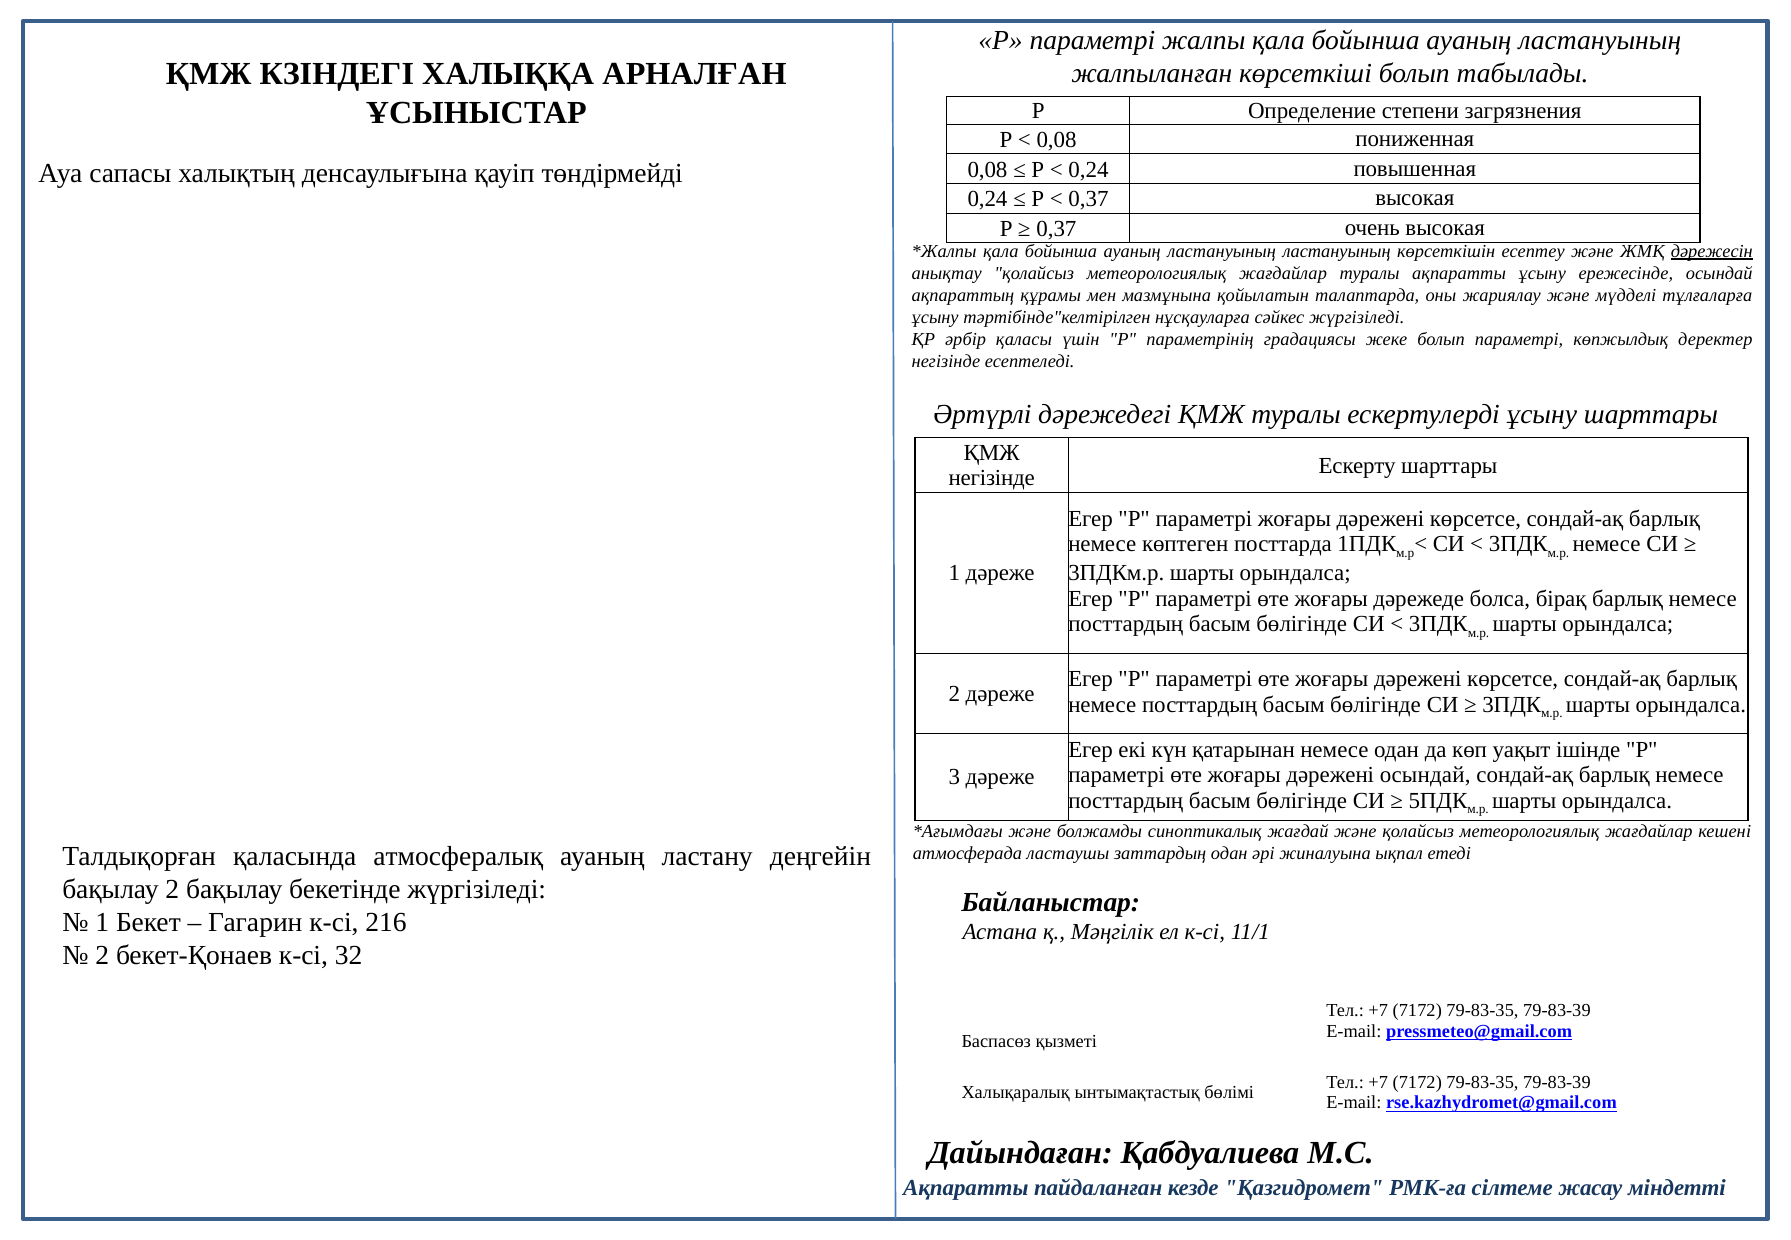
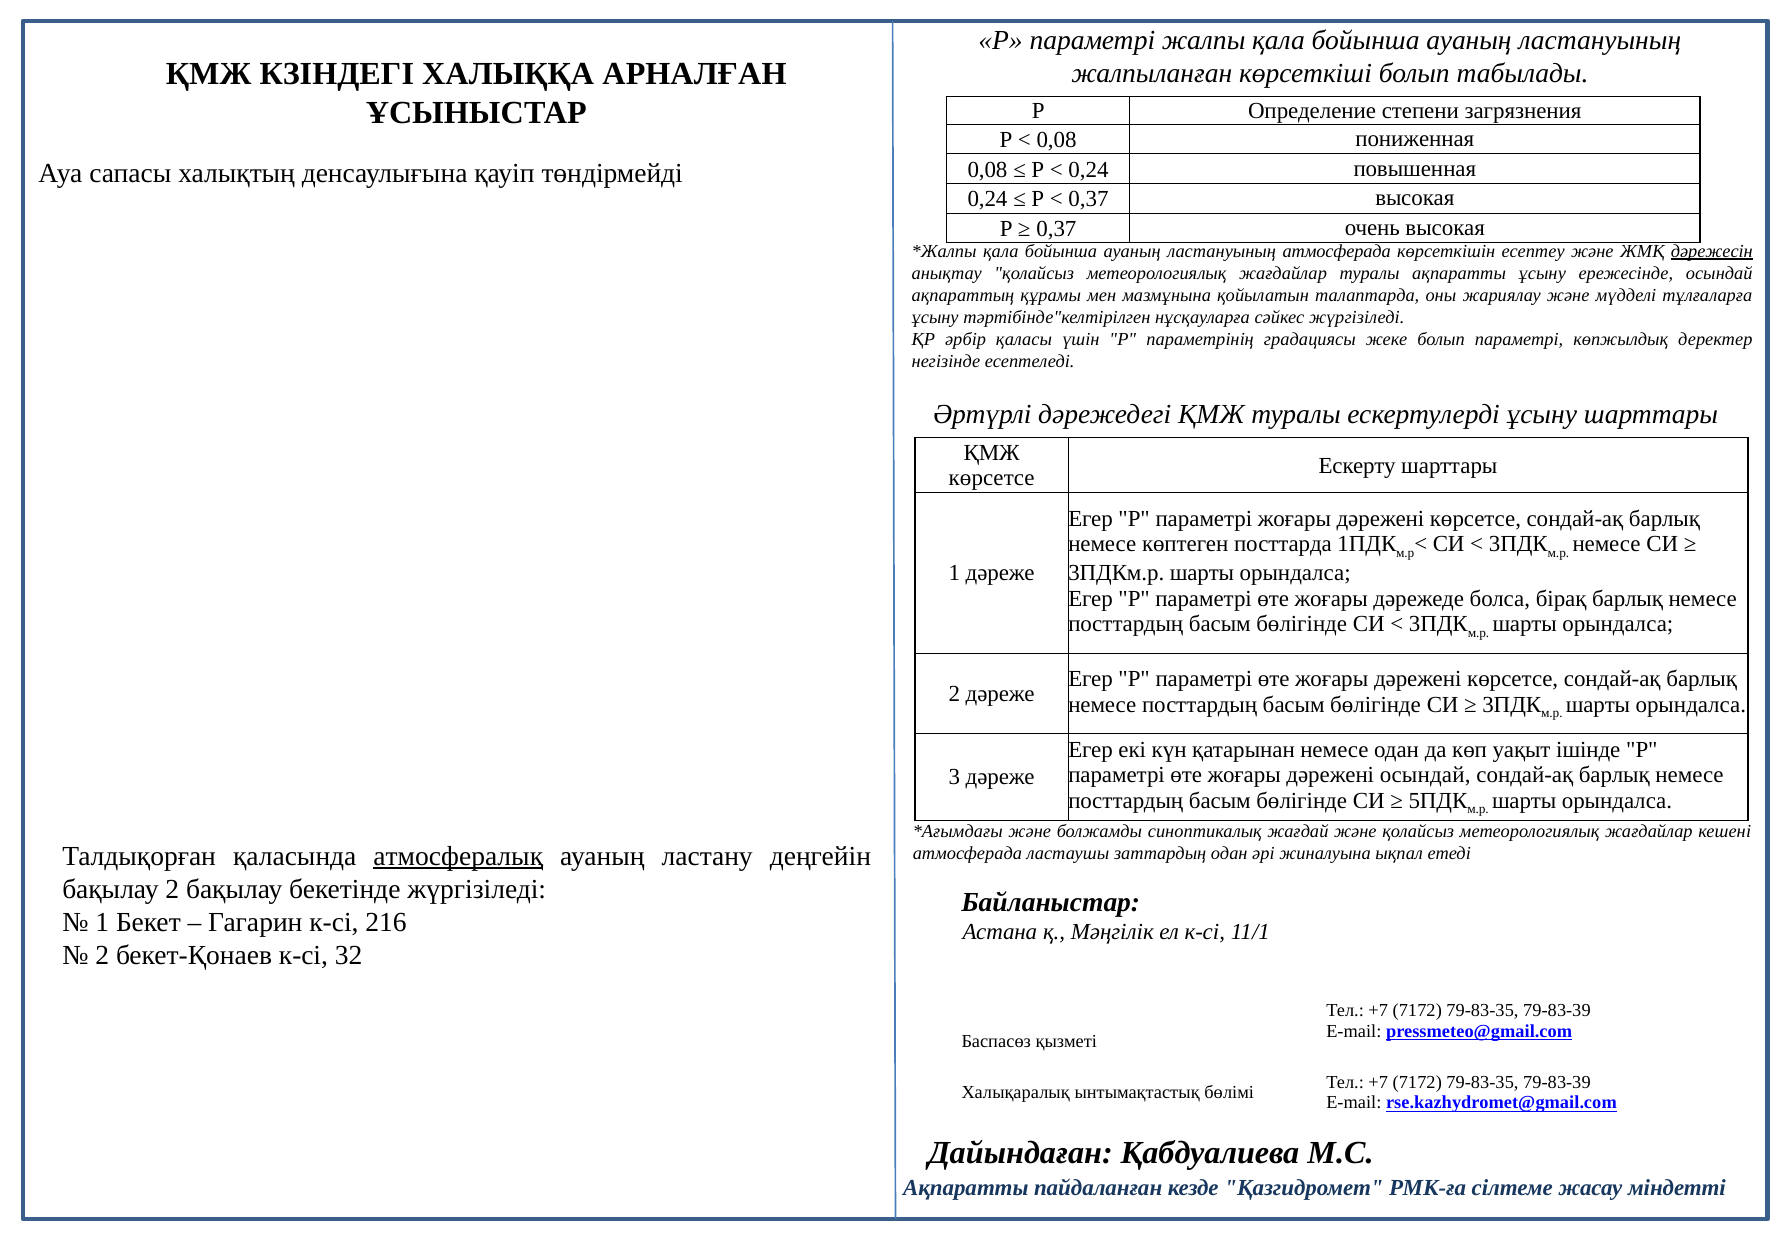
ластануының ластануының: ластануының -> атмосферада
негізінде at (992, 478): негізінде -> көрсетсе
атмосфералық underline: none -> present
